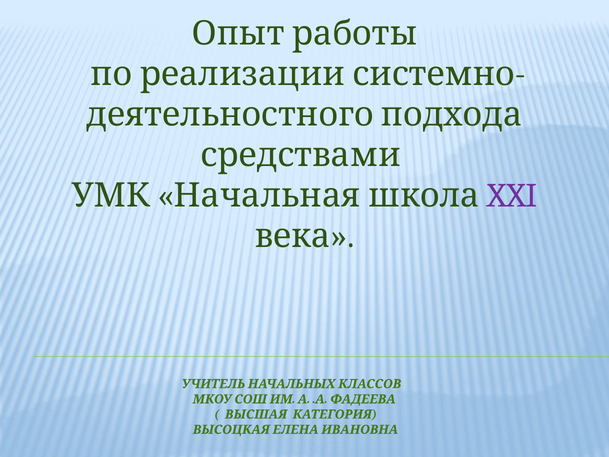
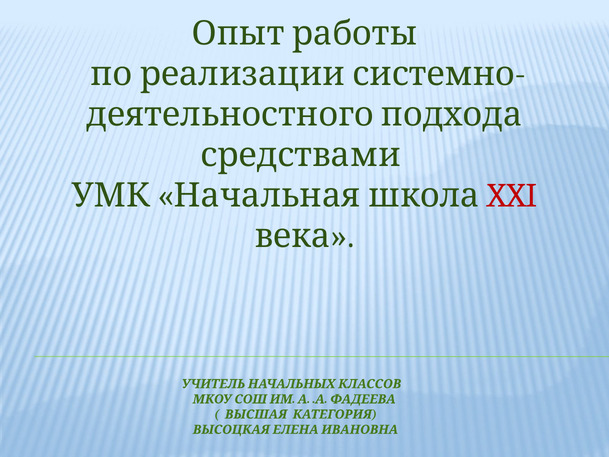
XXI colour: purple -> red
